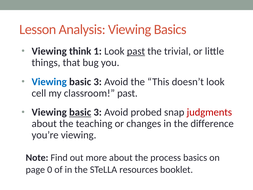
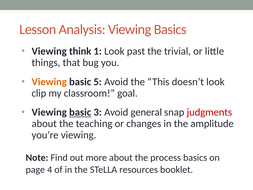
past at (136, 51) underline: present -> none
Viewing at (49, 82) colour: blue -> orange
3 at (98, 82): 3 -> 5
cell: cell -> clip
classroom past: past -> goal
probed: probed -> general
difference: difference -> amplitude
0: 0 -> 4
